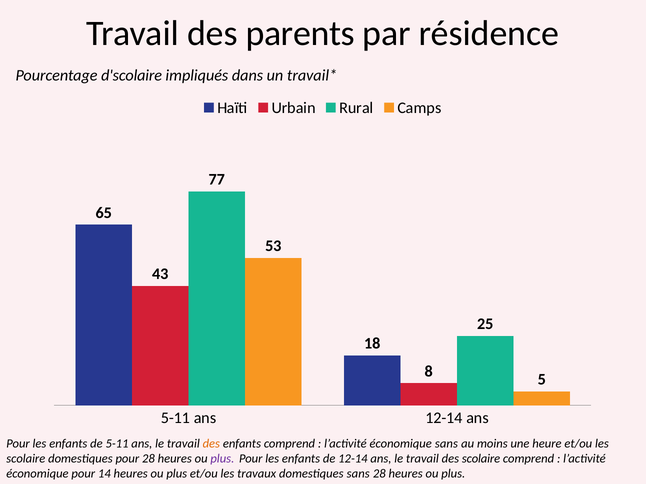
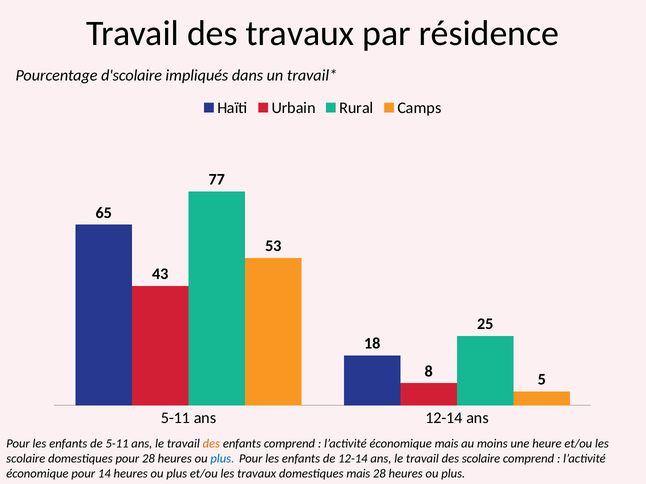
des parents: parents -> travaux
économique sans: sans -> mais
plus at (222, 459) colour: purple -> blue
domestiques sans: sans -> mais
